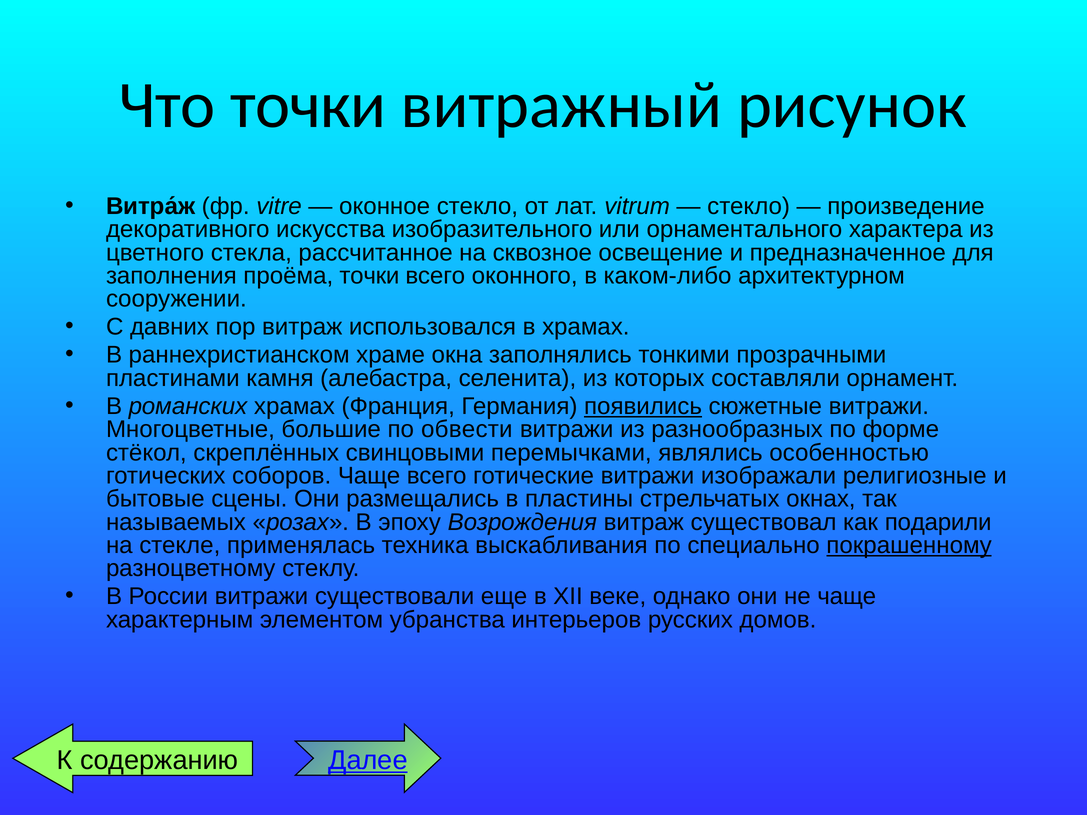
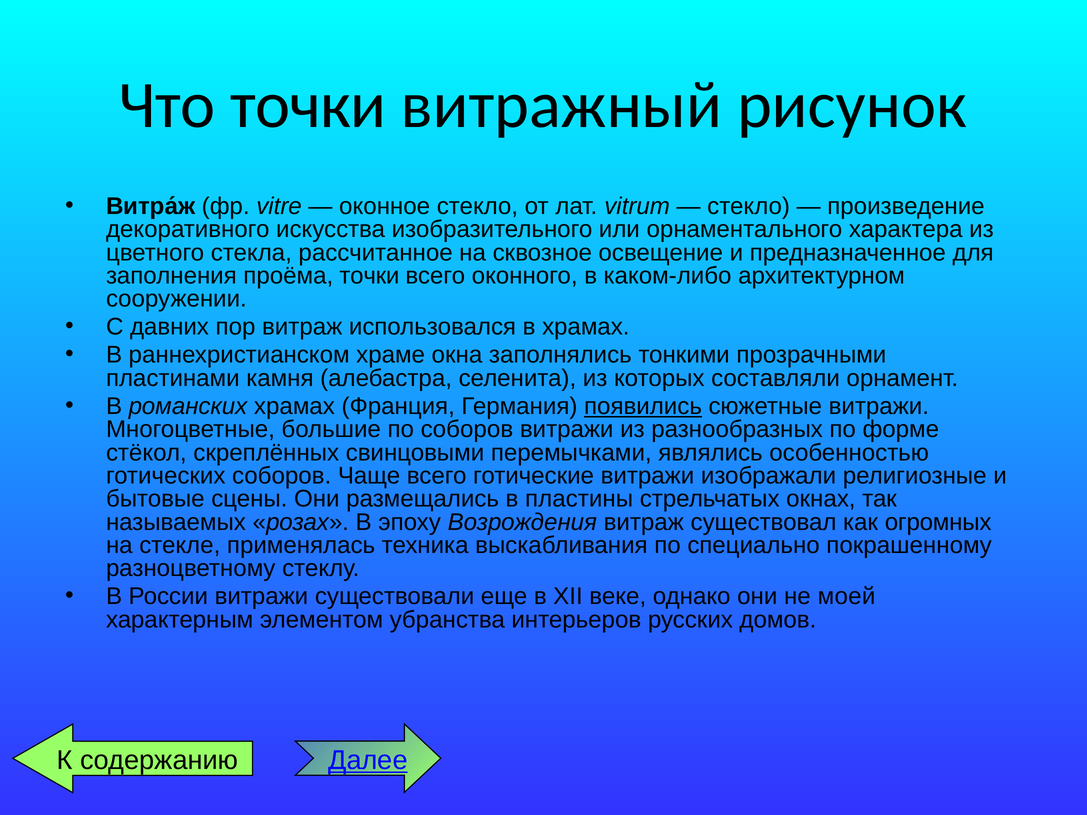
по обвести: обвести -> соборов
подарили: подарили -> огромных
покрашенному underline: present -> none
не чаще: чаще -> моей
